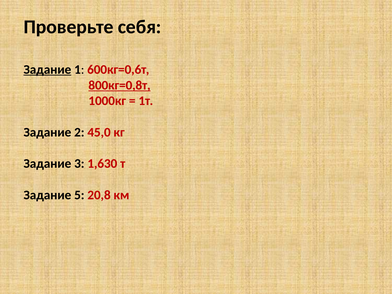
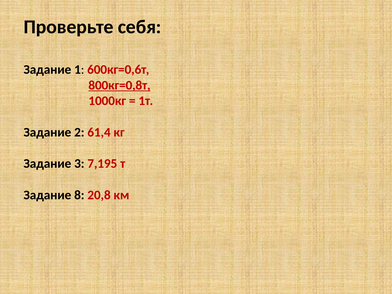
Задание at (47, 70) underline: present -> none
45,0: 45,0 -> 61,4
1,630: 1,630 -> 7,195
5: 5 -> 8
